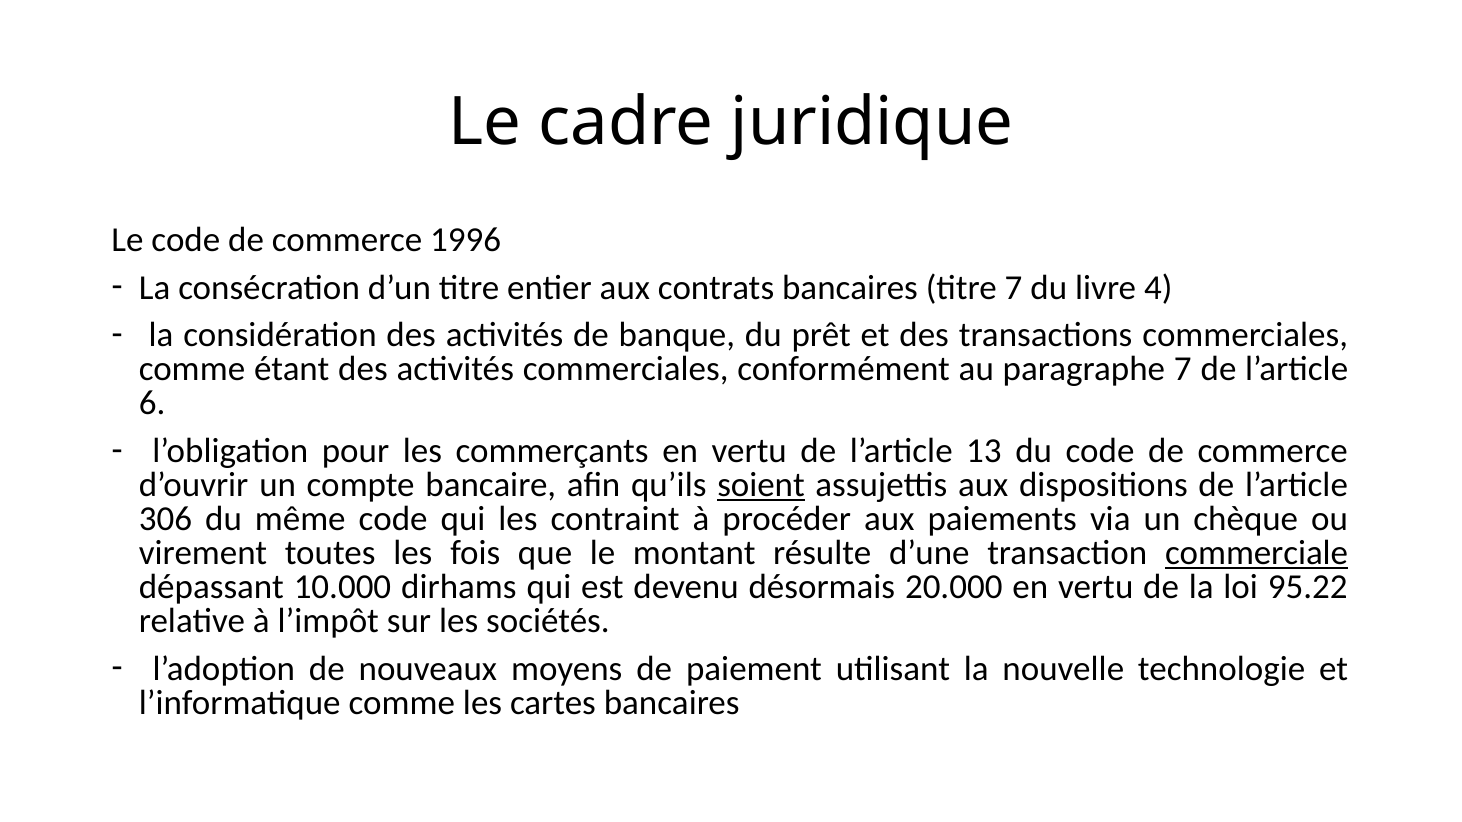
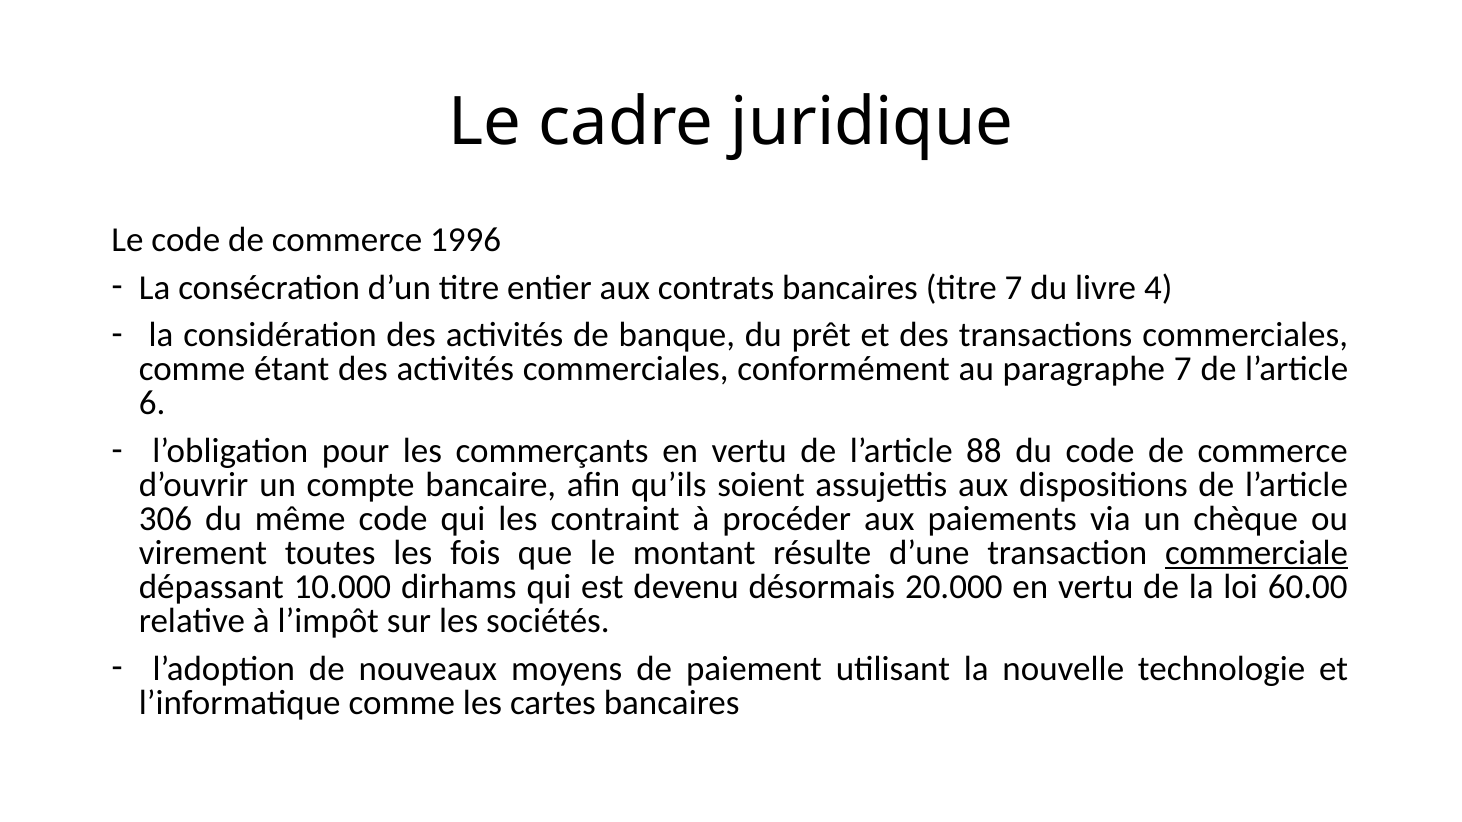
13: 13 -> 88
soient underline: present -> none
95.22: 95.22 -> 60.00
